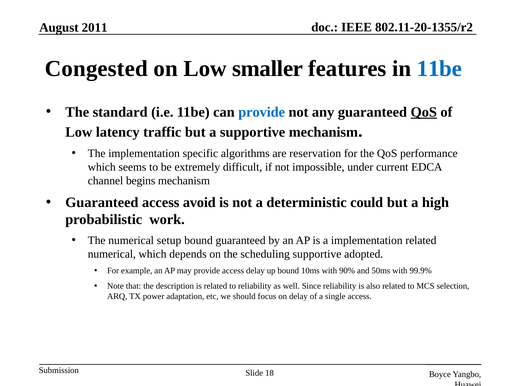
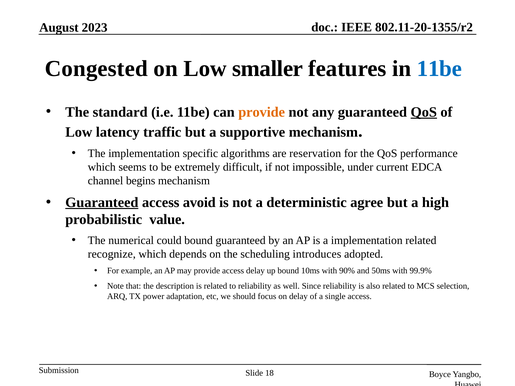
2011: 2011 -> 2023
provide at (262, 112) colour: blue -> orange
Guaranteed at (102, 203) underline: none -> present
could: could -> agree
work: work -> value
setup: setup -> could
numerical at (112, 254): numerical -> recognize
scheduling supportive: supportive -> introduces
